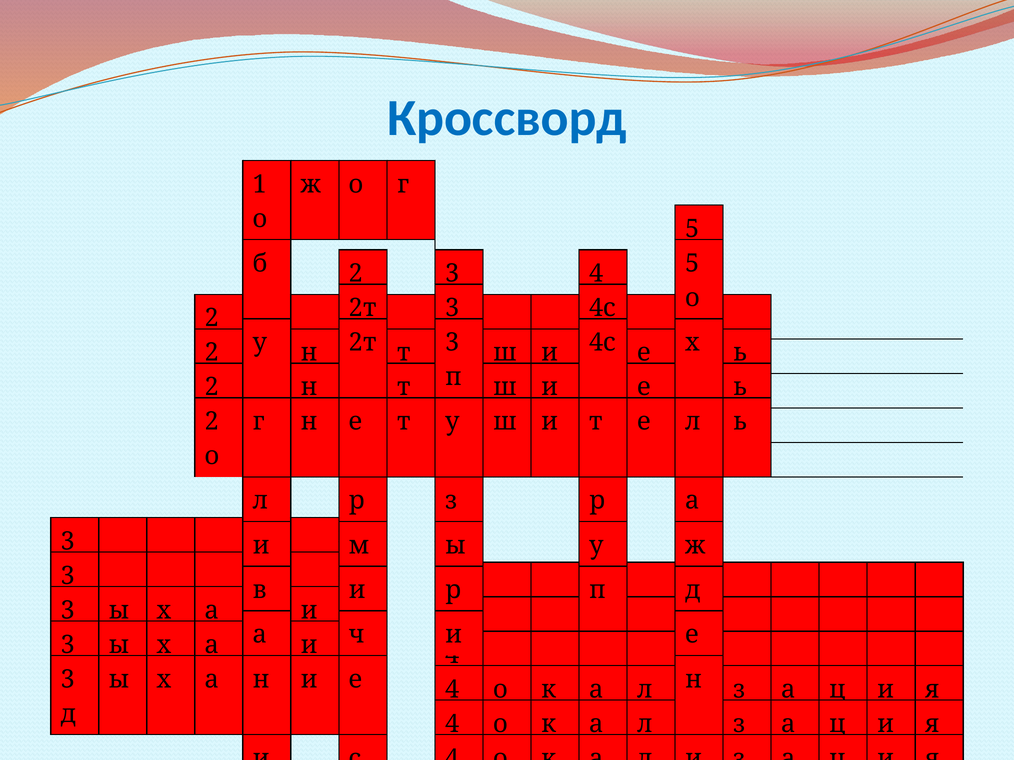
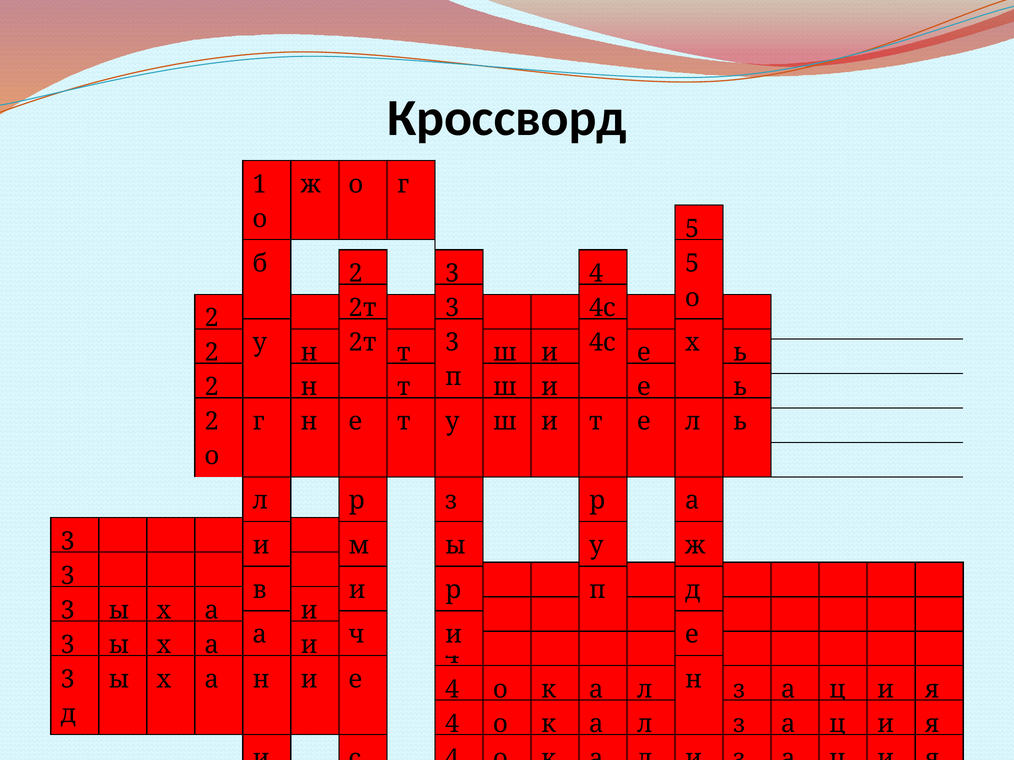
Кроссворд colour: blue -> black
